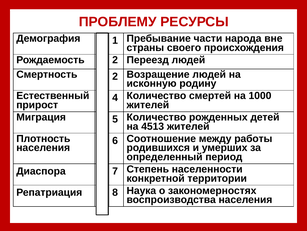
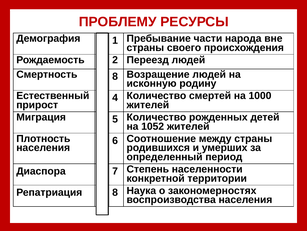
2 at (115, 76): 2 -> 8
4513: 4513 -> 1052
между работы: работы -> страны
